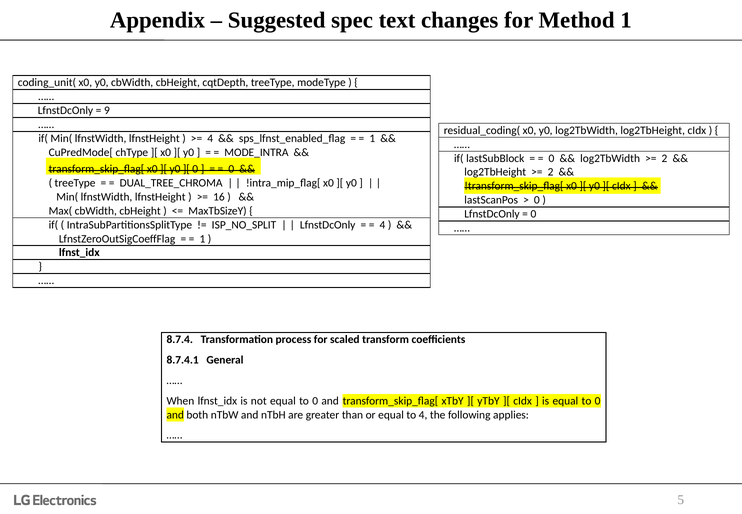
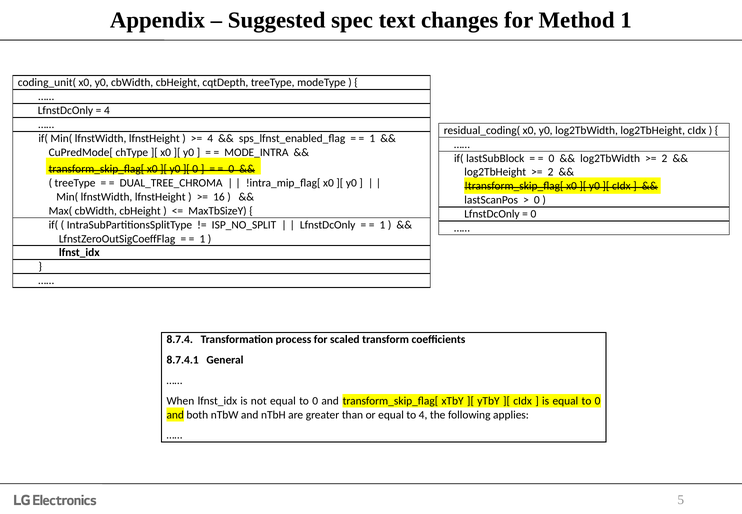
9 at (107, 110): 9 -> 4
4 at (382, 225): 4 -> 1
